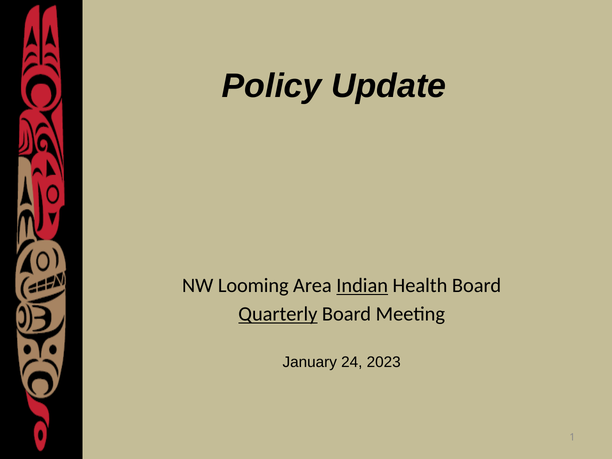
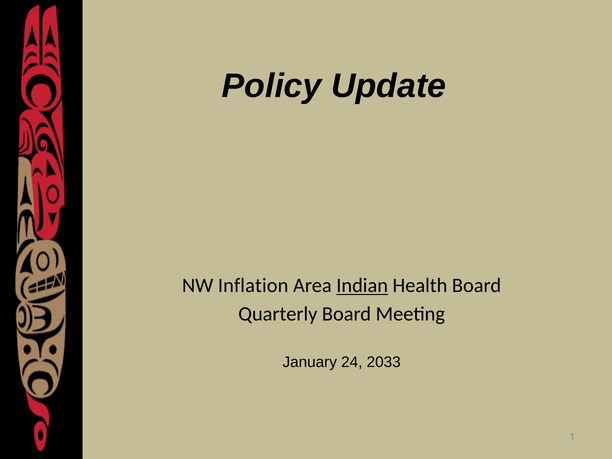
Looming: Looming -> Inflation
Quarterly underline: present -> none
2023: 2023 -> 2033
